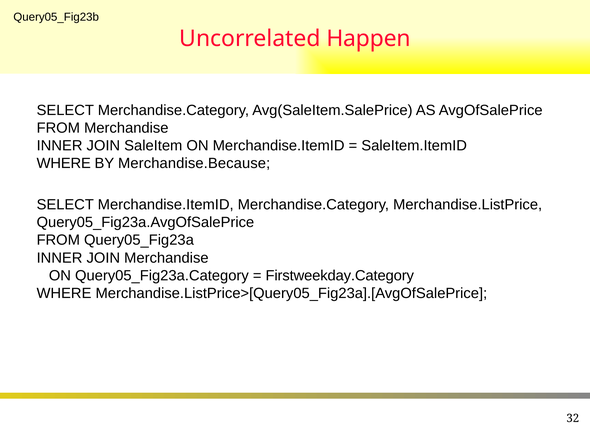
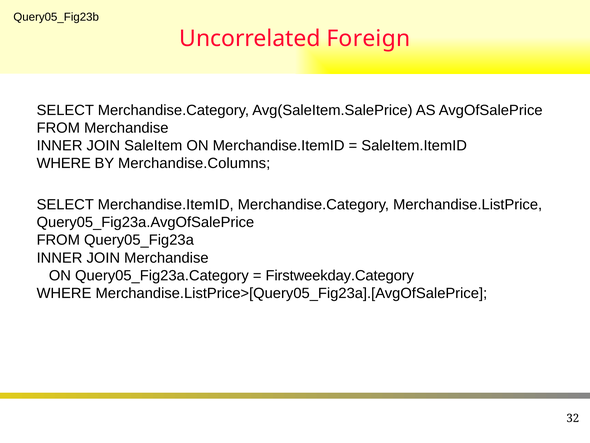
Happen: Happen -> Foreign
Merchandise.Because: Merchandise.Because -> Merchandise.Columns
